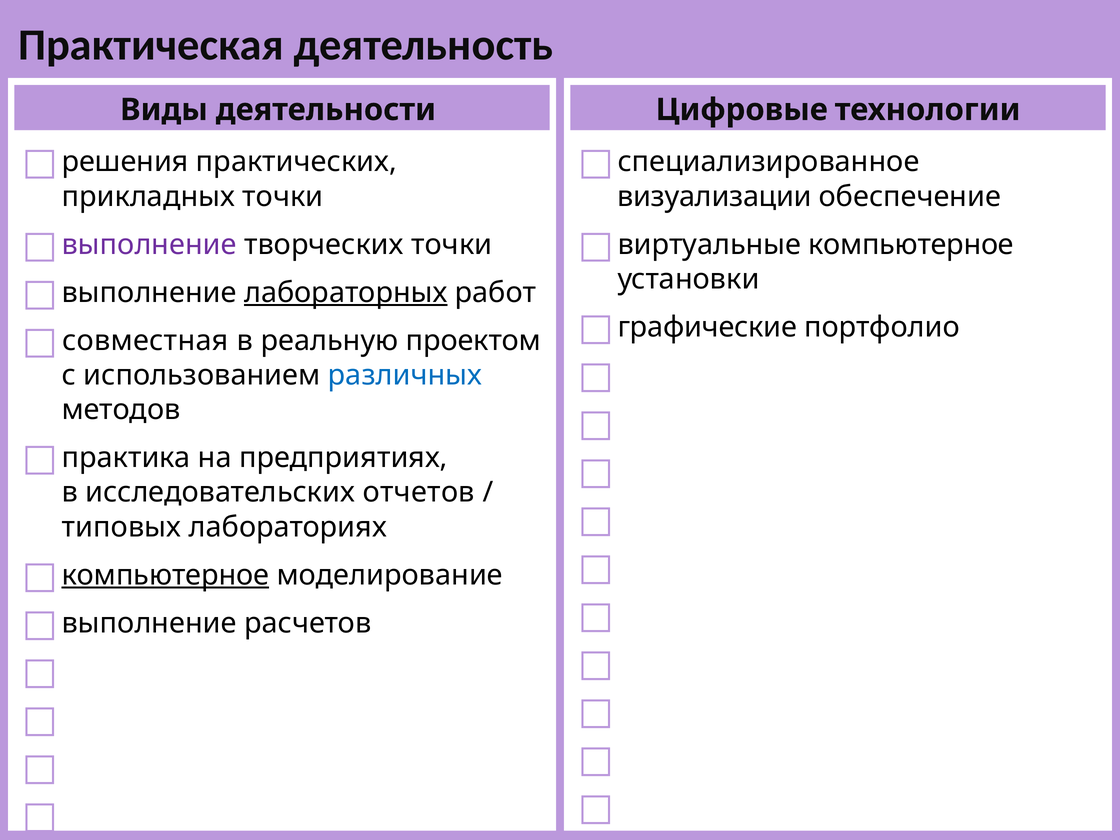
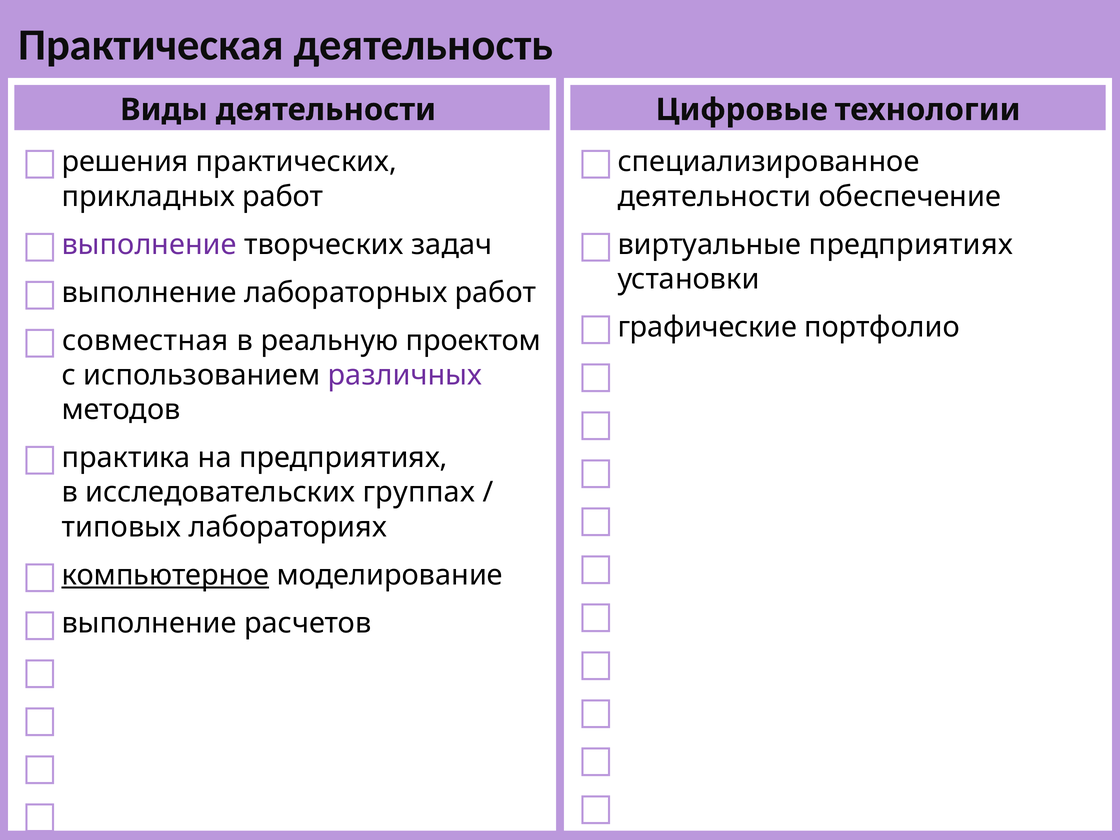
прикладных точки: точки -> работ
визуализации at (715, 196): визуализации -> деятельности
творческих точки: точки -> задач
виртуальные компьютерное: компьютерное -> предприятиях
лабораторных underline: present -> none
различных colour: blue -> purple
отчетов: отчетов -> группах
